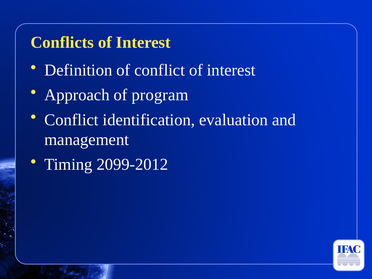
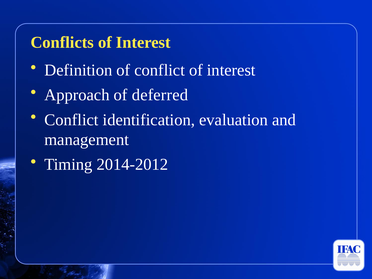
program: program -> deferred
2099-2012: 2099-2012 -> 2014-2012
